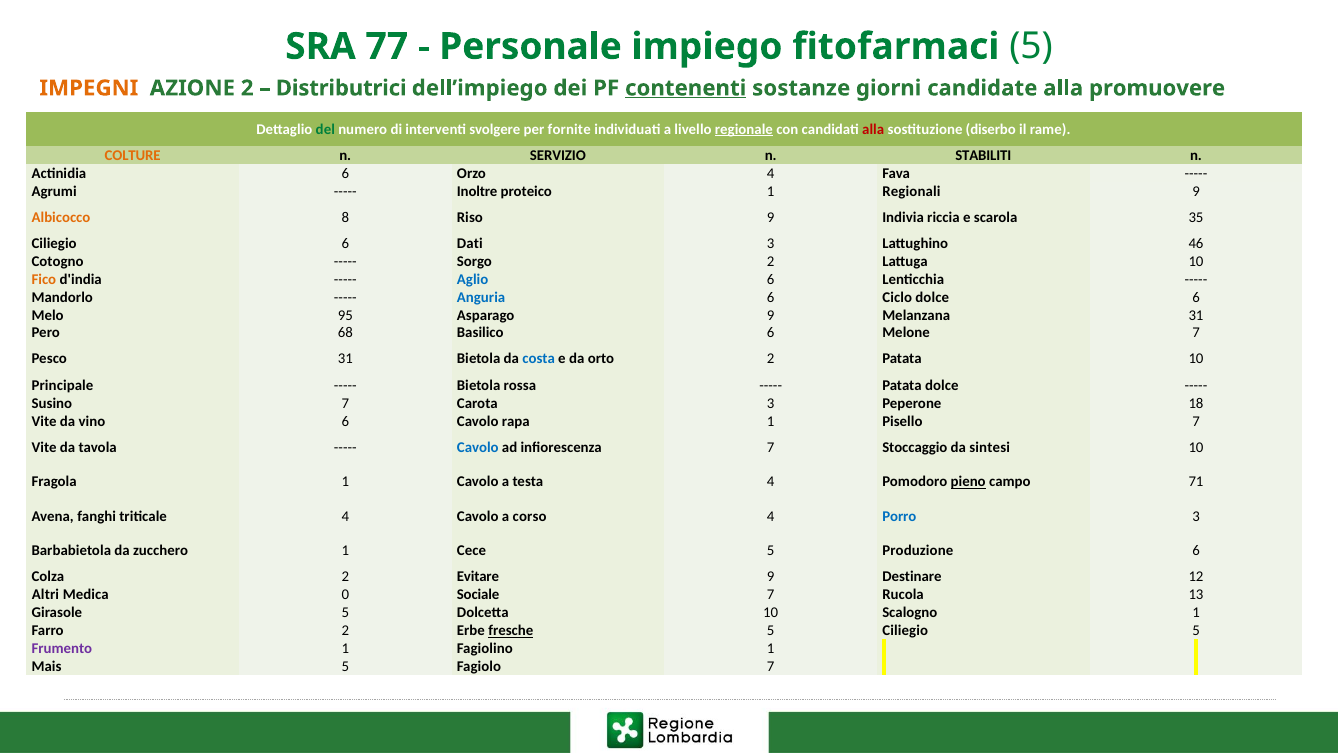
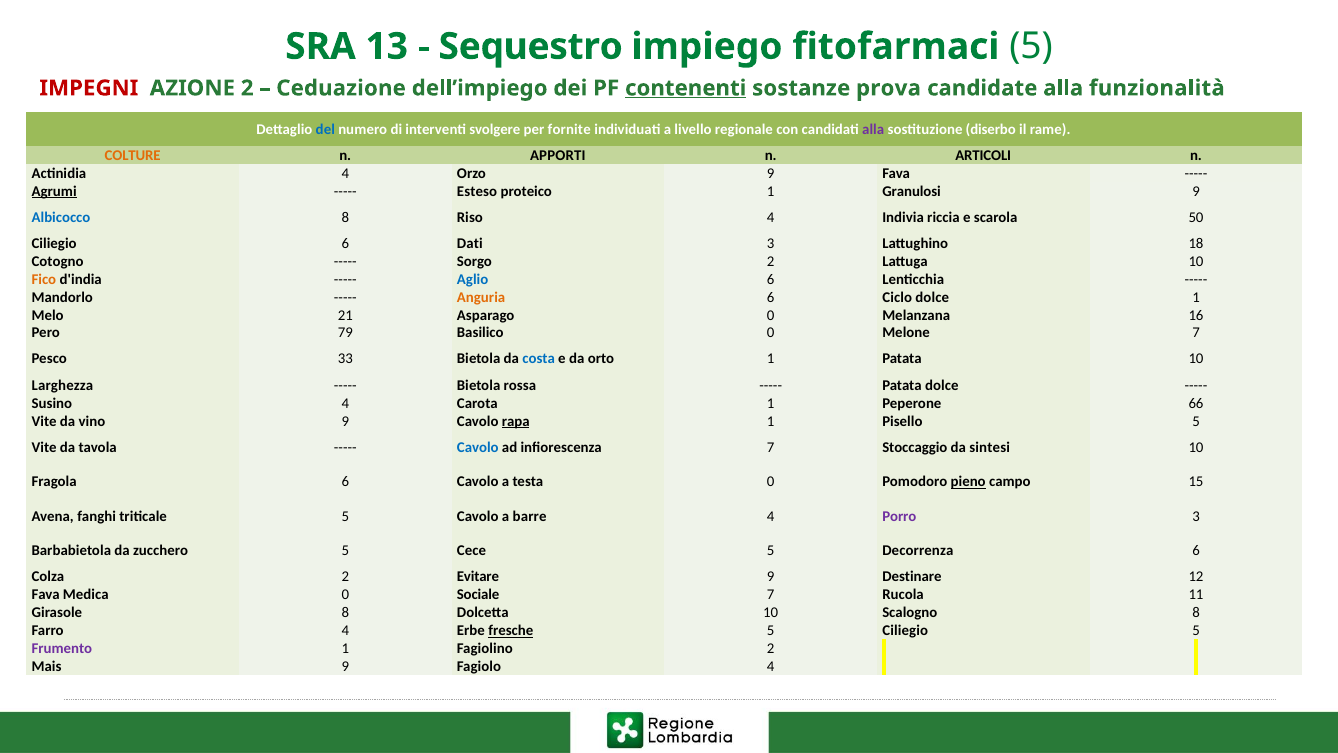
77: 77 -> 13
Personale: Personale -> Sequestro
IMPEGNI colour: orange -> red
Distributrici: Distributrici -> Ceduazione
giorni: giorni -> prova
promuovere: promuovere -> funzionalità
del colour: green -> blue
regionale underline: present -> none
alla at (873, 129) colour: red -> purple
SERVIZIO: SERVIZIO -> APPORTI
STABILITI: STABILITI -> ARTICOLI
Actinidia 6: 6 -> 4
Orzo 4: 4 -> 9
Agrumi underline: none -> present
Inoltre: Inoltre -> Esteso
Regionali: Regionali -> Granulosi
Albicocco colour: orange -> blue
Riso 9: 9 -> 4
35: 35 -> 50
46: 46 -> 18
Anguria colour: blue -> orange
dolce 6: 6 -> 1
95: 95 -> 21
Asparago 9: 9 -> 0
Melanzana 31: 31 -> 16
68: 68 -> 79
Basilico 6: 6 -> 0
Pesco 31: 31 -> 33
orto 2: 2 -> 1
Principale: Principale -> Larghezza
Susino 7: 7 -> 4
Carota 3: 3 -> 1
18: 18 -> 66
vino 6: 6 -> 9
rapa underline: none -> present
Pisello 7: 7 -> 5
Fragola 1: 1 -> 6
testa 4: 4 -> 0
71: 71 -> 15
triticale 4: 4 -> 5
corso: corso -> barre
Porro colour: blue -> purple
zucchero 1: 1 -> 5
Produzione: Produzione -> Decorrenza
Altri at (45, 595): Altri -> Fava
13: 13 -> 11
Girasole 5: 5 -> 8
Scalogno 1: 1 -> 8
Farro 2: 2 -> 4
Fagiolino 1: 1 -> 2
Mais 5: 5 -> 9
Fagiolo 7: 7 -> 4
